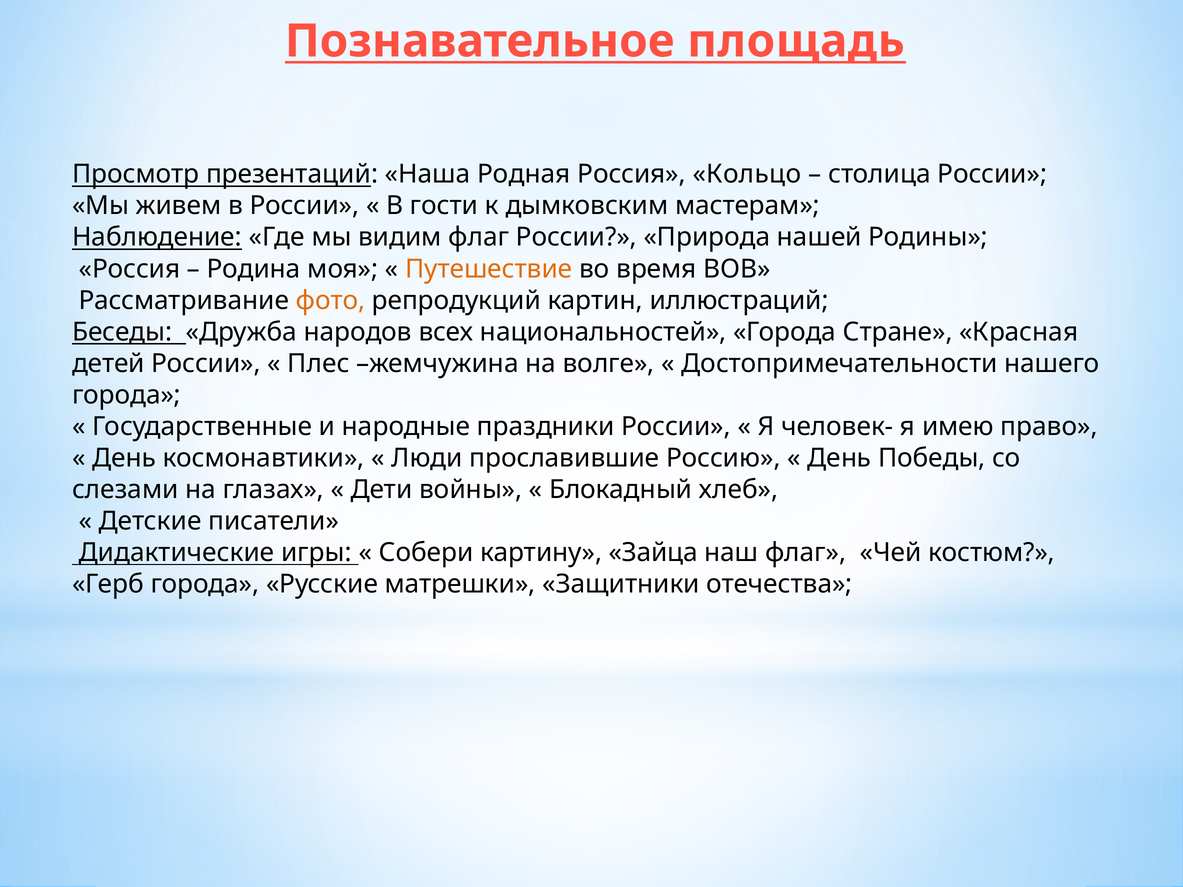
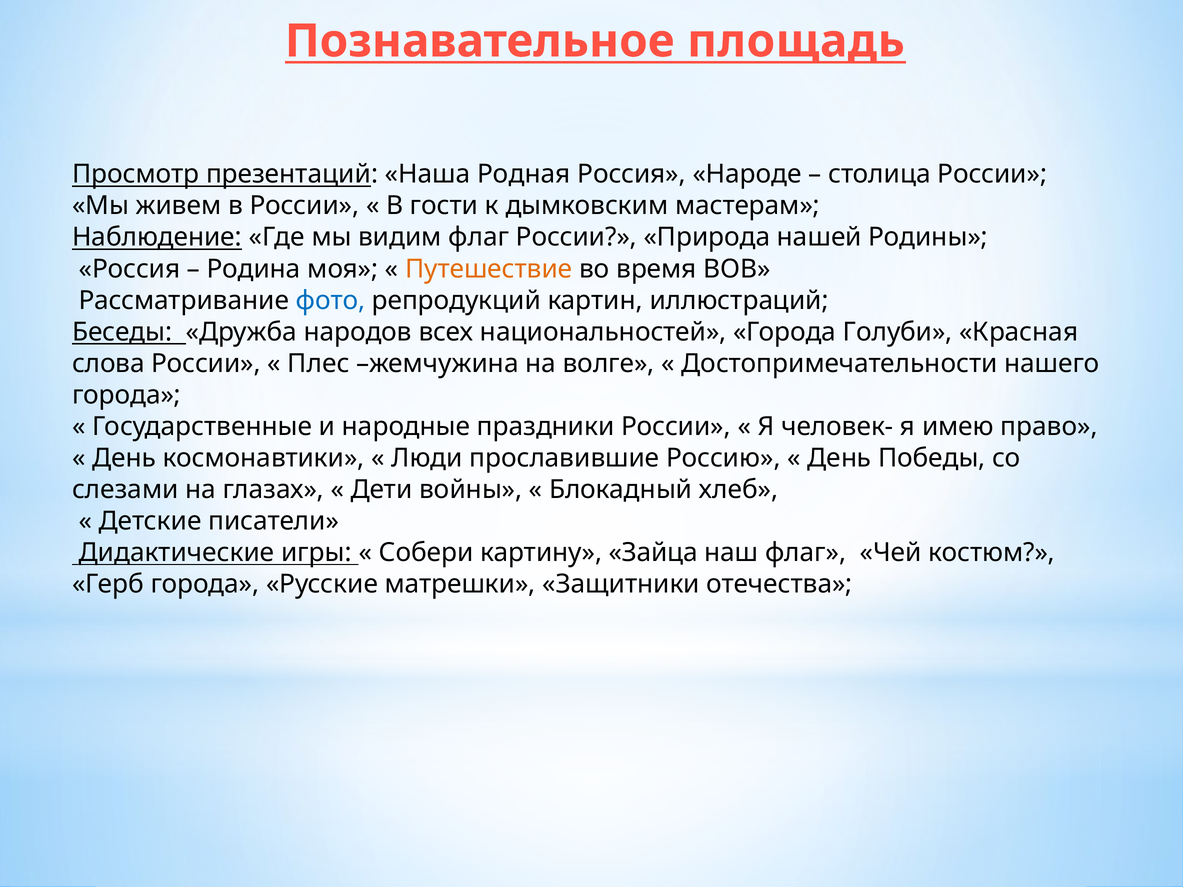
Кольцо: Кольцо -> Народе
фото colour: orange -> blue
Стране: Стране -> Голуби
детей: детей -> слова
